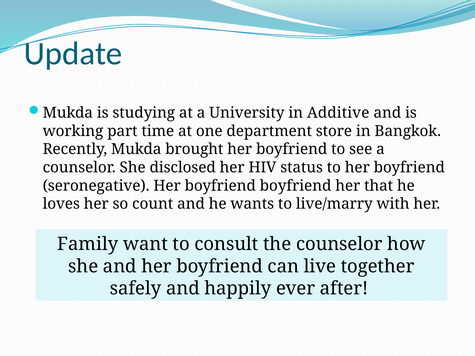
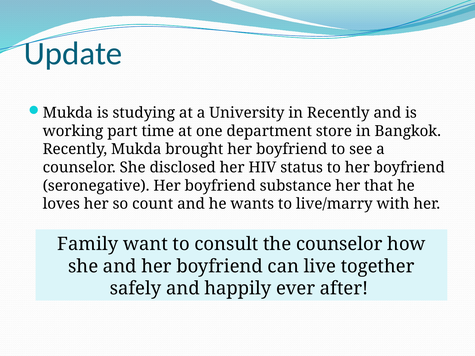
in Additive: Additive -> Recently
boyfriend boyfriend: boyfriend -> substance
